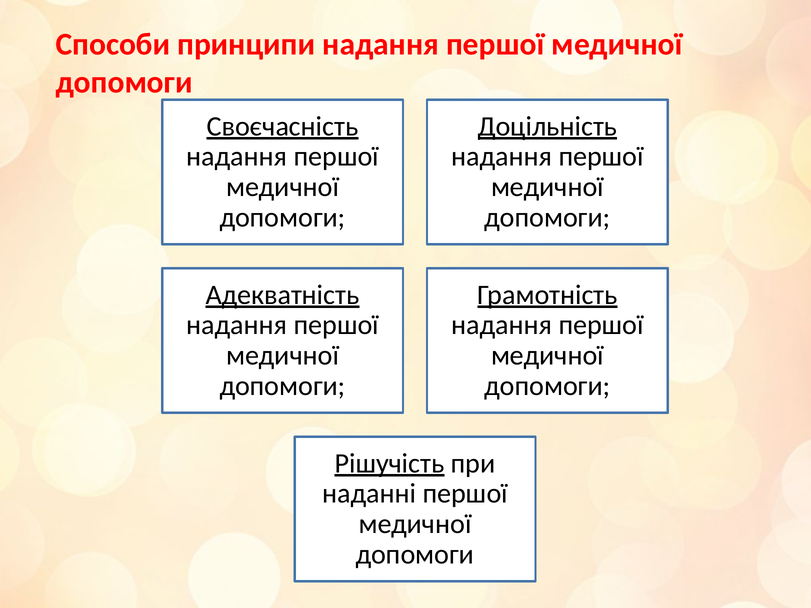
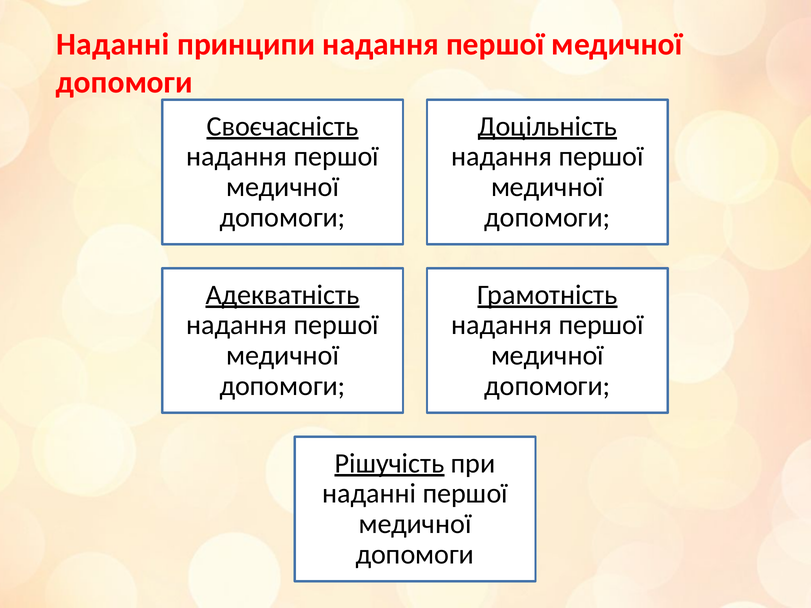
Способи at (113, 45): Способи -> Наданні
